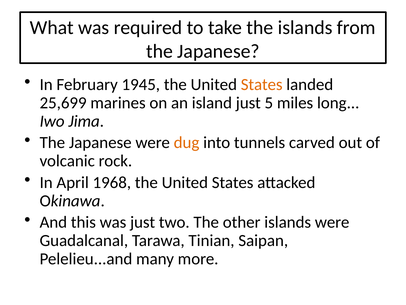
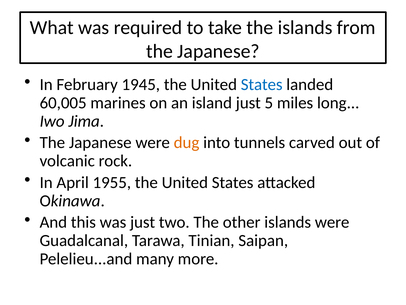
States at (262, 84) colour: orange -> blue
25,699: 25,699 -> 60,005
1968: 1968 -> 1955
